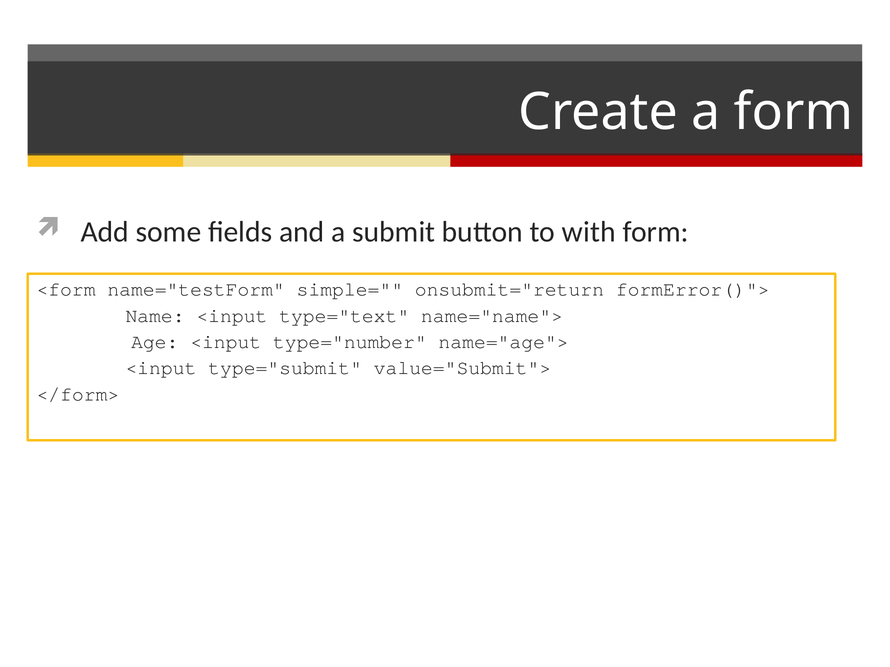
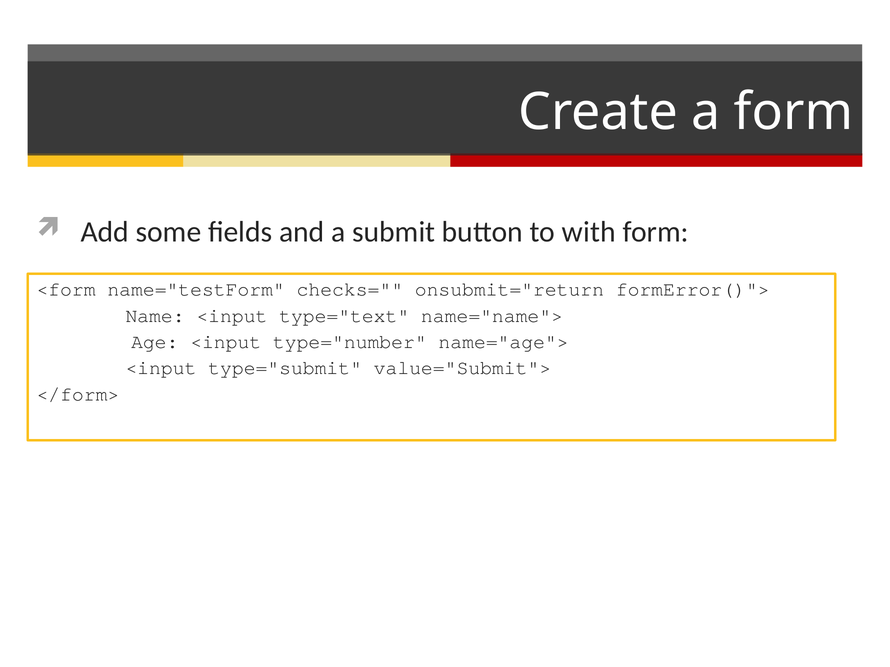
simple=: simple= -> checks=
